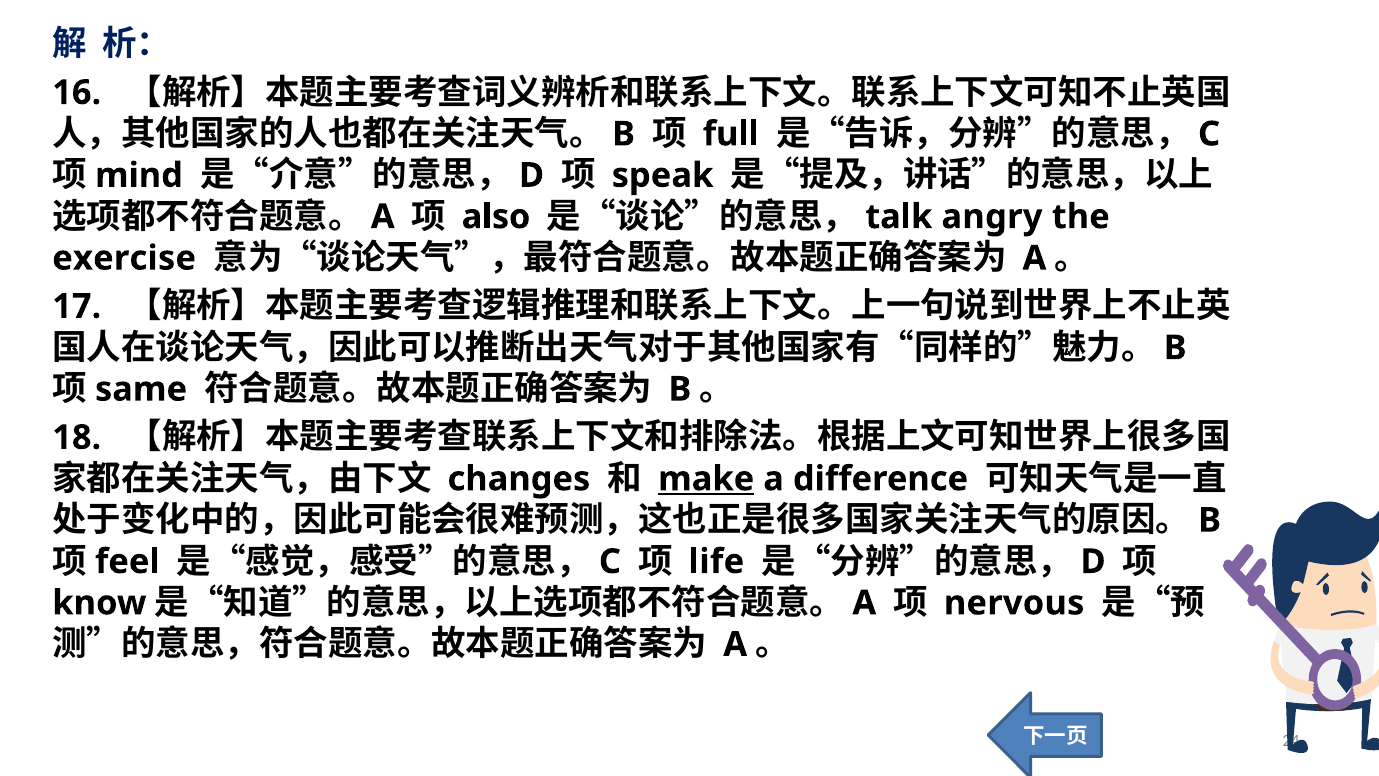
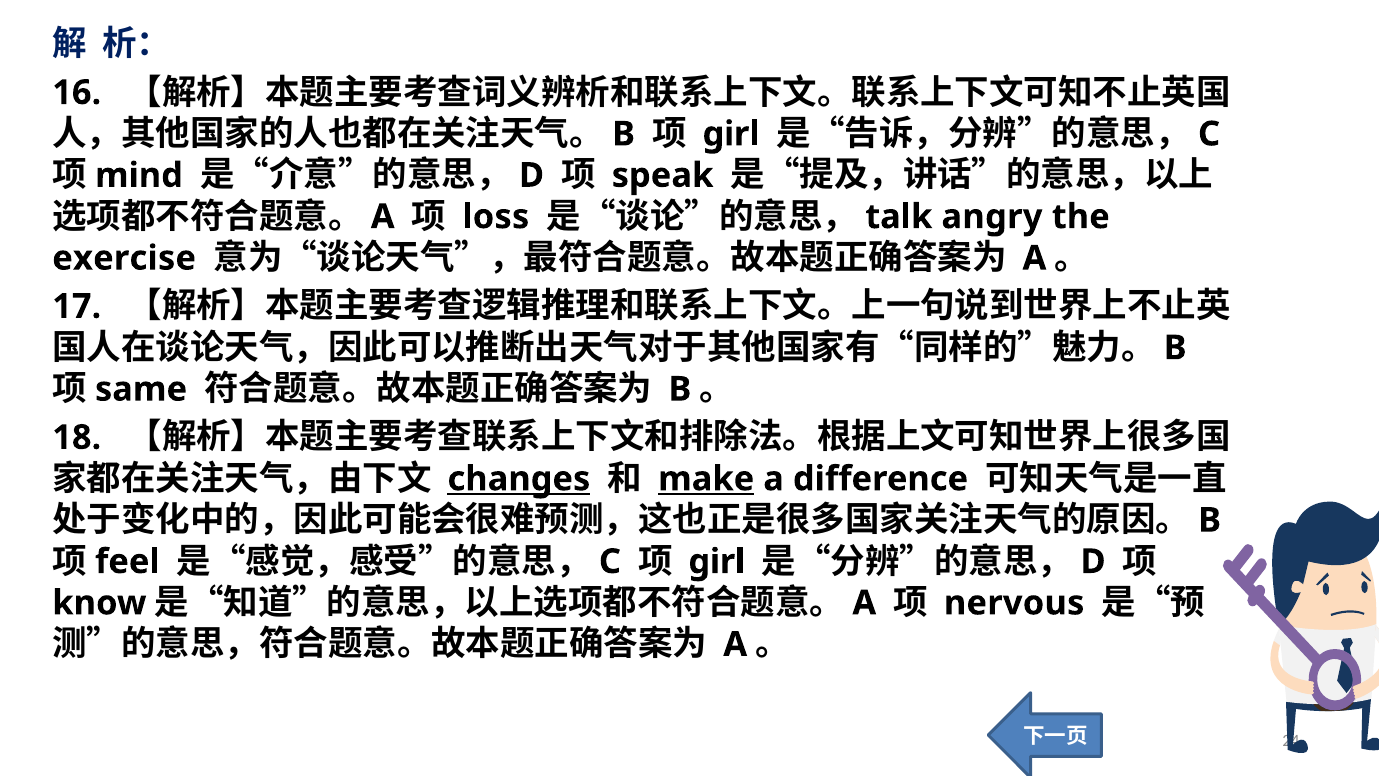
full at (731, 134): full -> girl
also: also -> loss
changes underline: none -> present
life at (716, 561): life -> girl
